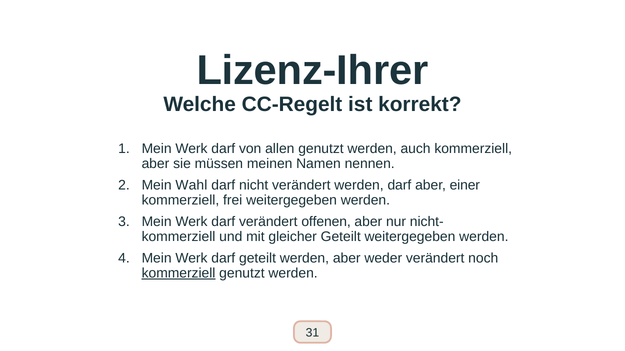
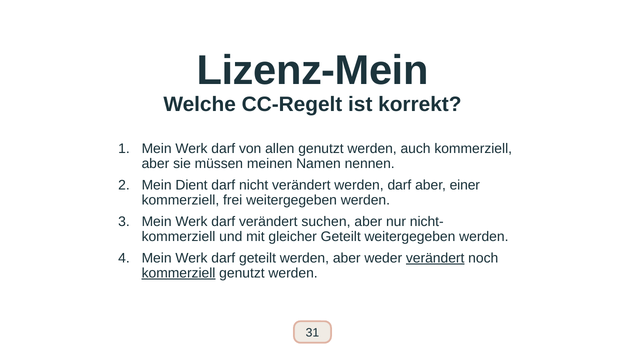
Lizenz-Ihrer: Lizenz-Ihrer -> Lizenz-Mein
Wahl: Wahl -> Dient
offenen: offenen -> suchen
verändert at (435, 259) underline: none -> present
